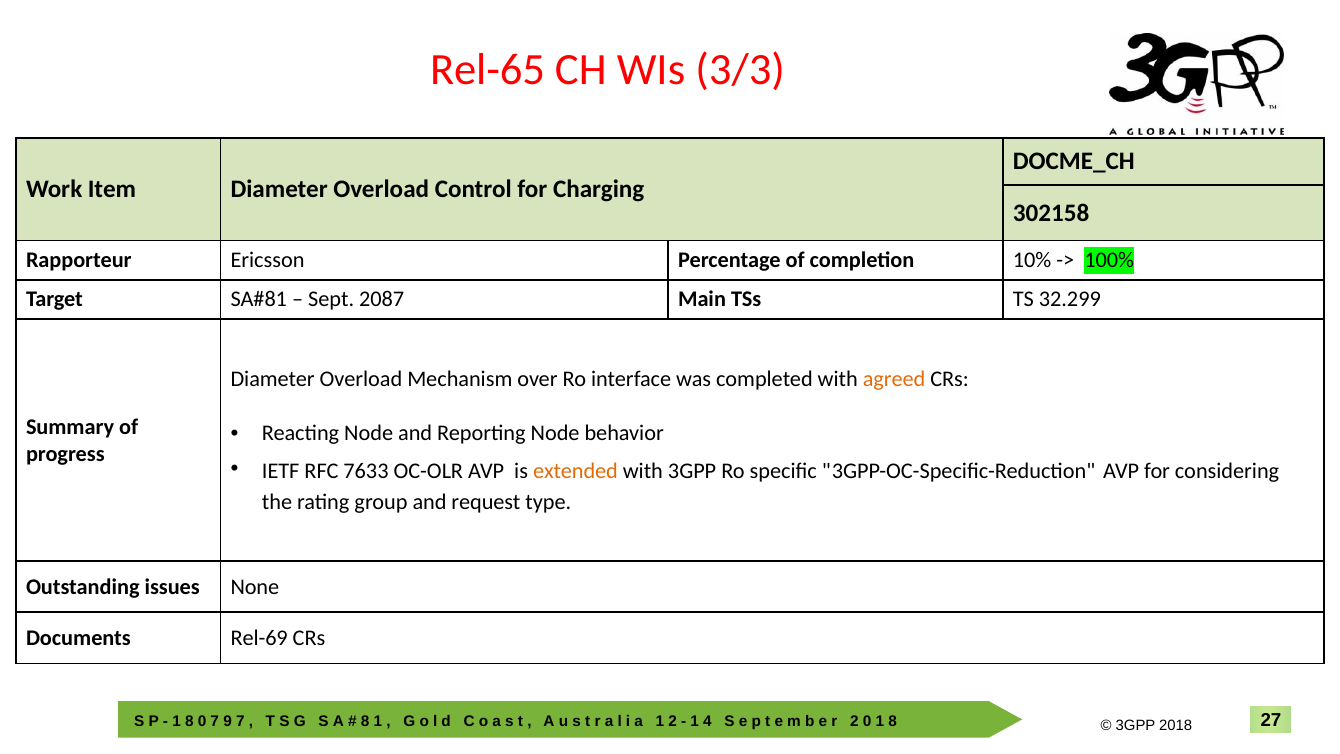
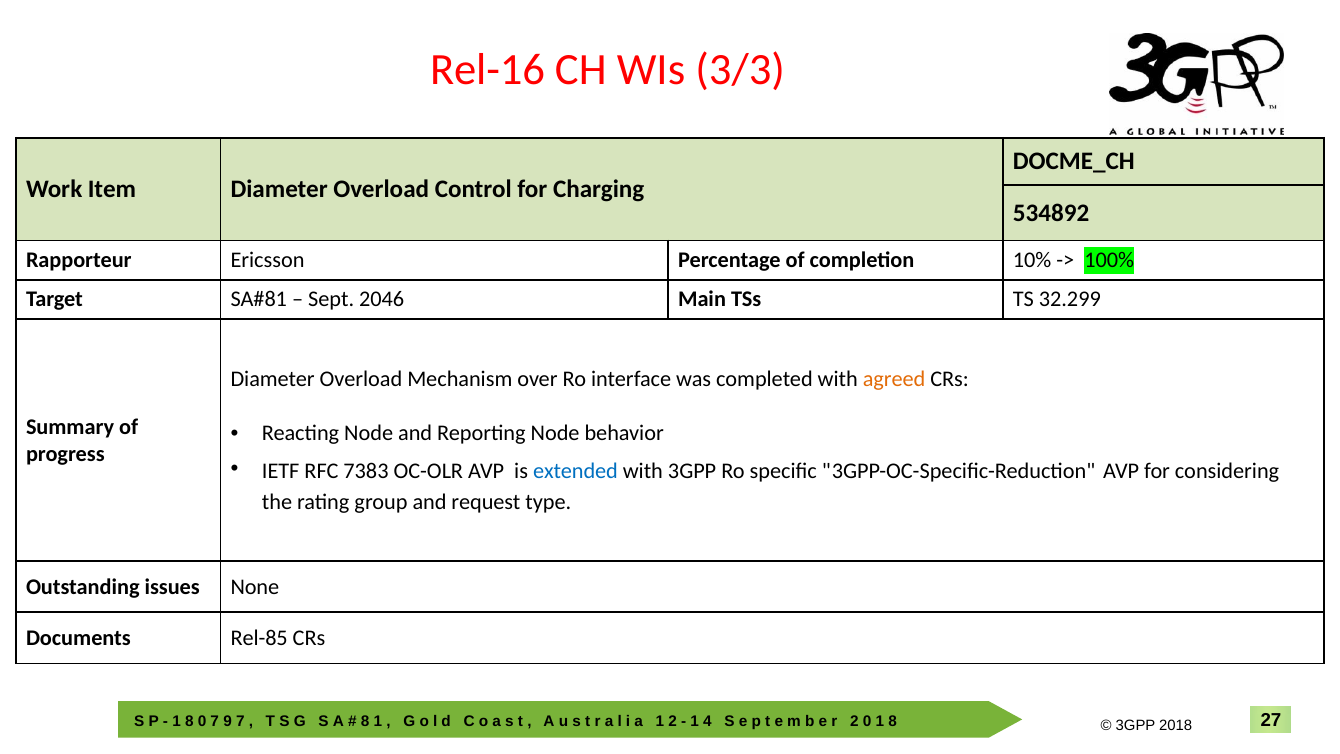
Rel-65: Rel-65 -> Rel-16
302158: 302158 -> 534892
2087: 2087 -> 2046
7633: 7633 -> 7383
extended colour: orange -> blue
Rel-69: Rel-69 -> Rel-85
